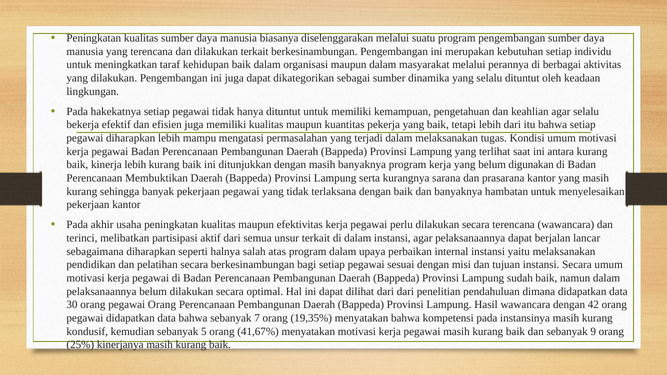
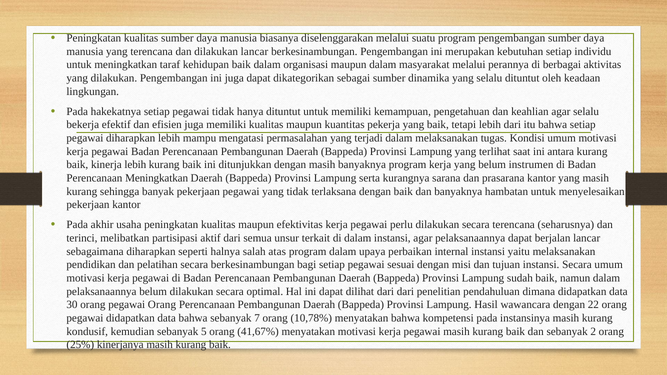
dilakukan terkait: terkait -> lancar
digunakan: digunakan -> instrumen
Perencanaan Membuktikan: Membuktikan -> Meningkatkan
terencana wawancara: wawancara -> seharusnya
42: 42 -> 22
19,35%: 19,35% -> 10,78%
9: 9 -> 2
